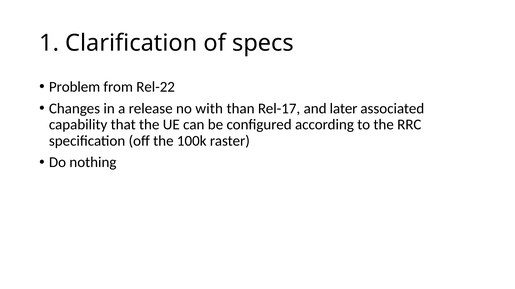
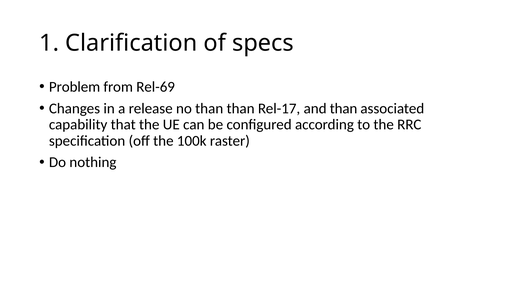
Rel-22: Rel-22 -> Rel-69
no with: with -> than
and later: later -> than
